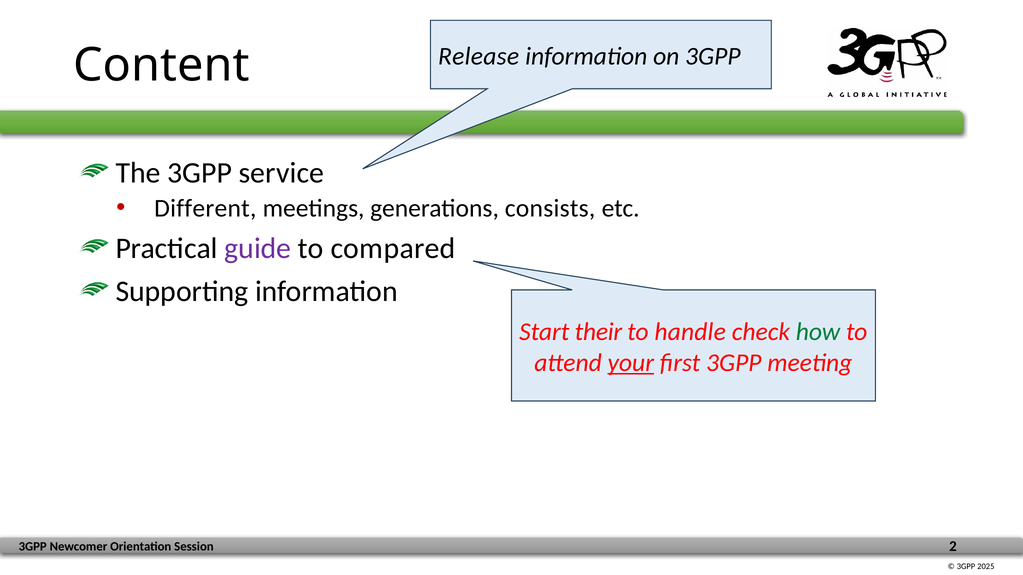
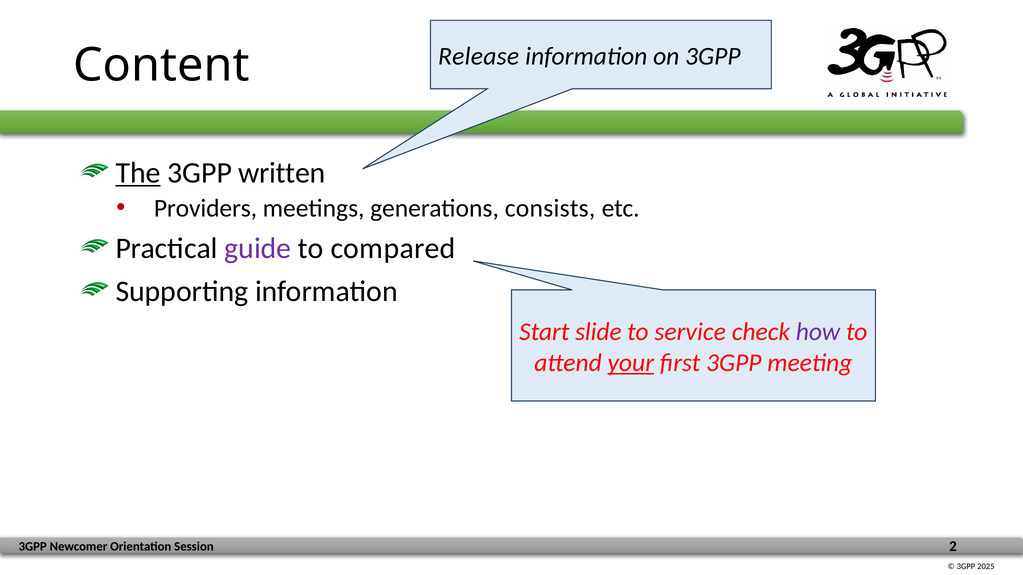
The underline: none -> present
service: service -> written
Different: Different -> Providers
their: their -> slide
handle: handle -> service
how colour: green -> purple
